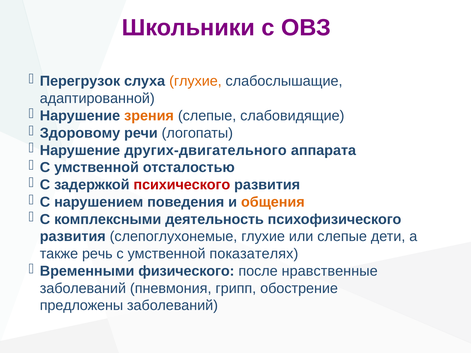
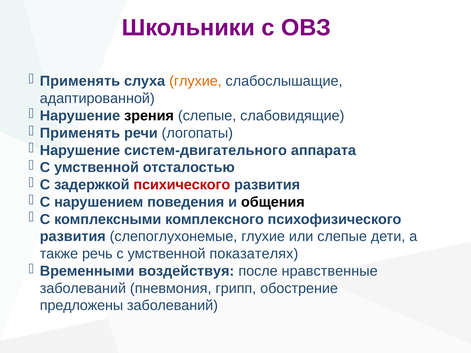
Перегрузок at (80, 81): Перегрузок -> Применять
зрения colour: orange -> black
Здоровому at (80, 133): Здоровому -> Применять
других-двигательного: других-двигательного -> систем-двигательного
общения colour: orange -> black
деятельность: деятельность -> комплексного
физического: физического -> воздействуя
